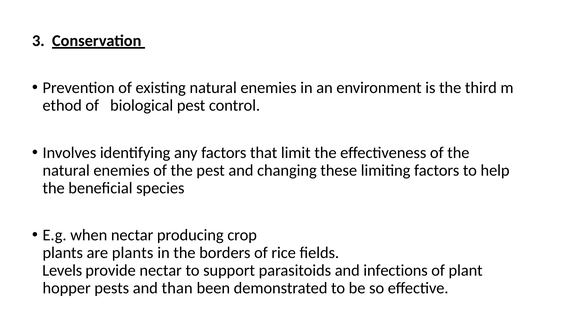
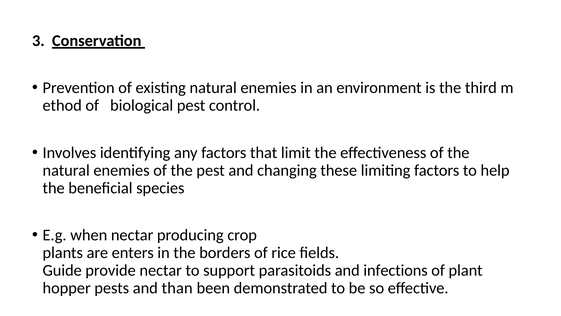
are plants: plants -> enters
Levels: Levels -> Guide
